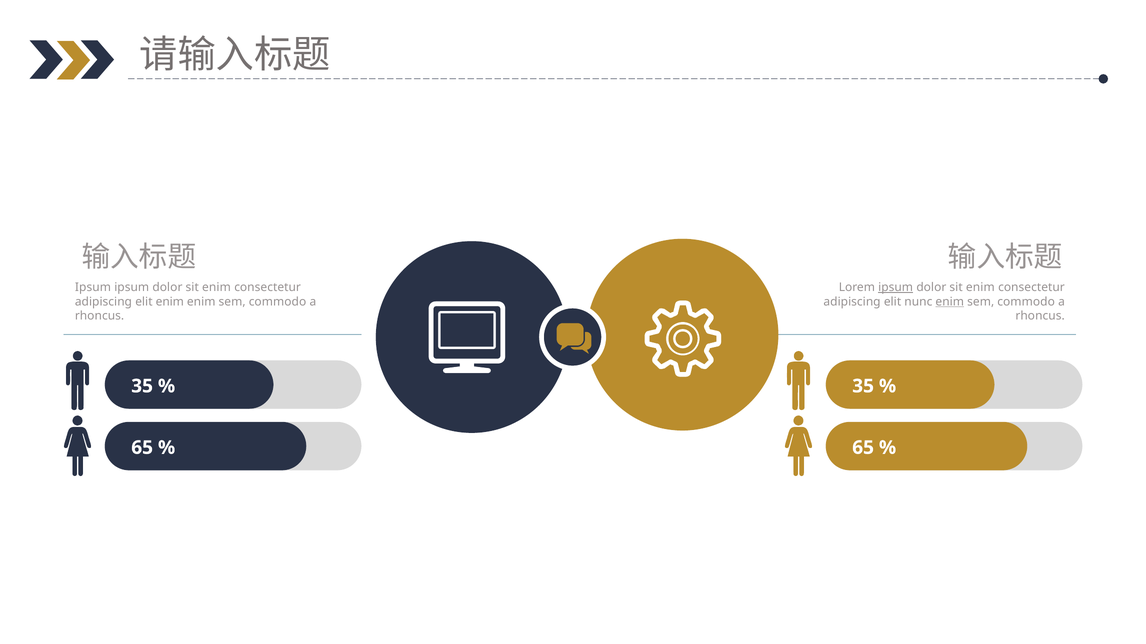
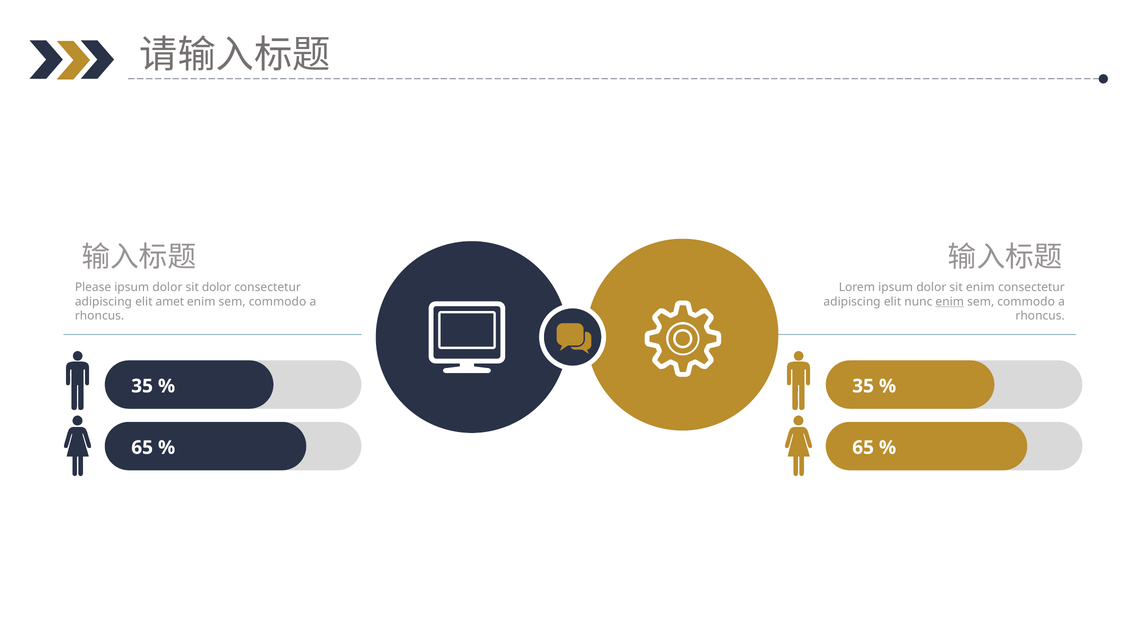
Ipsum at (93, 288): Ipsum -> Please
enim at (216, 288): enim -> dolor
ipsum at (896, 288) underline: present -> none
elit enim: enim -> amet
